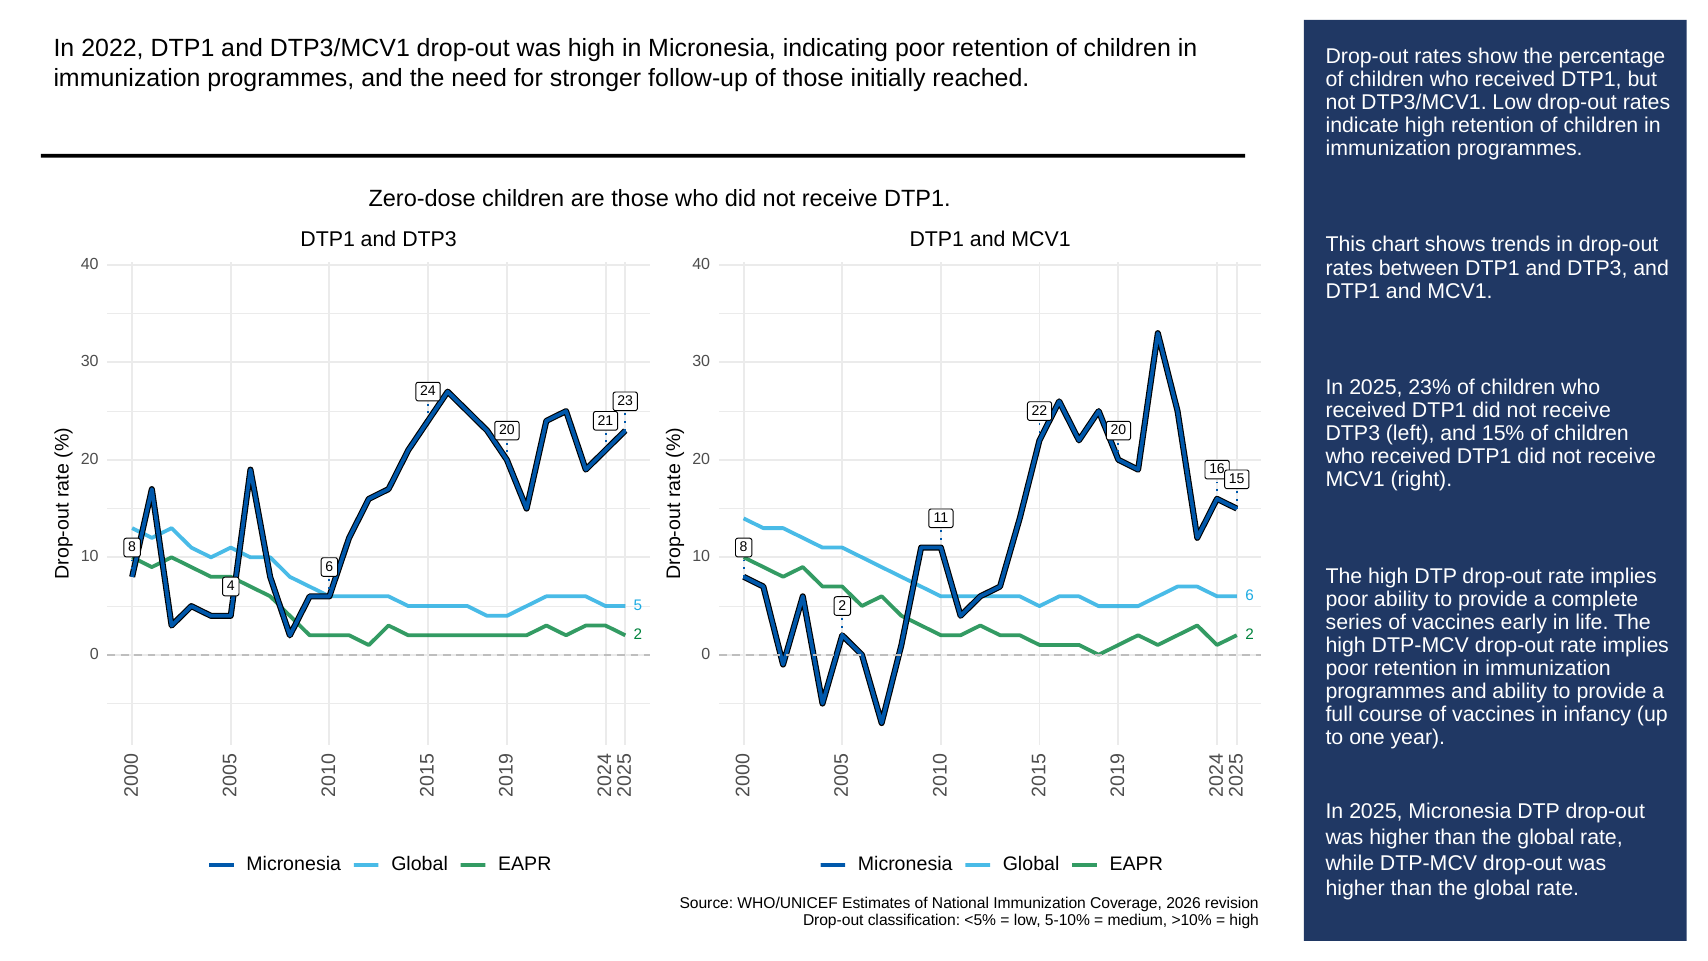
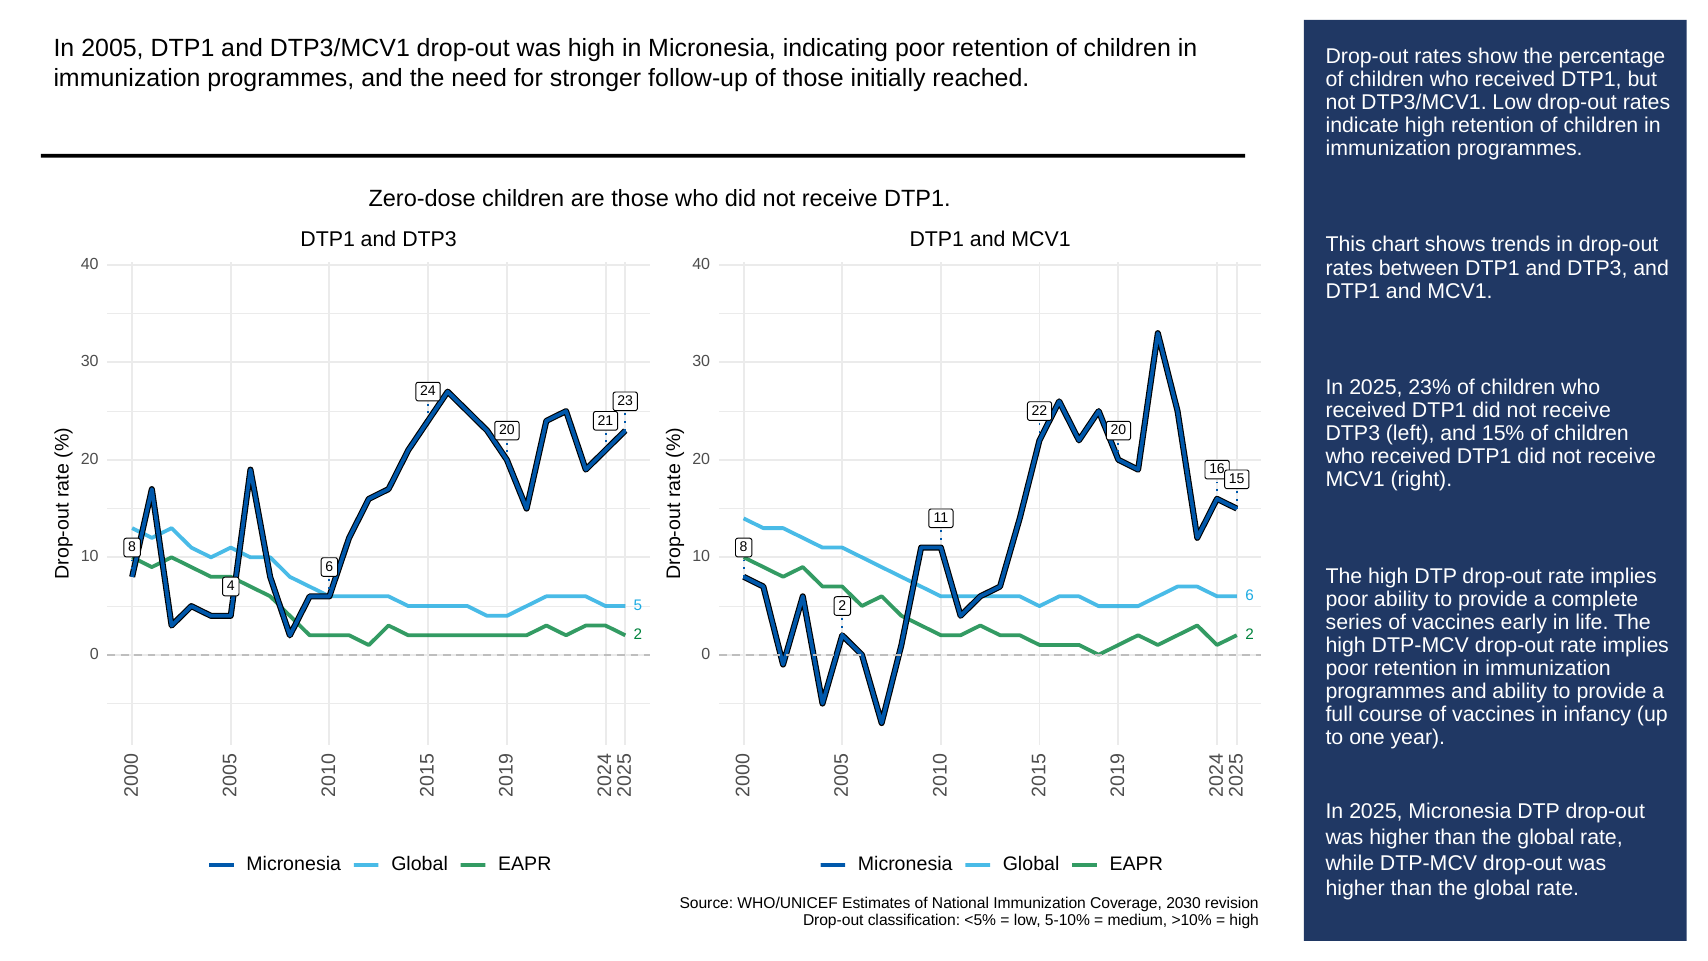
2022: 2022 -> 2005
2026: 2026 -> 2030
